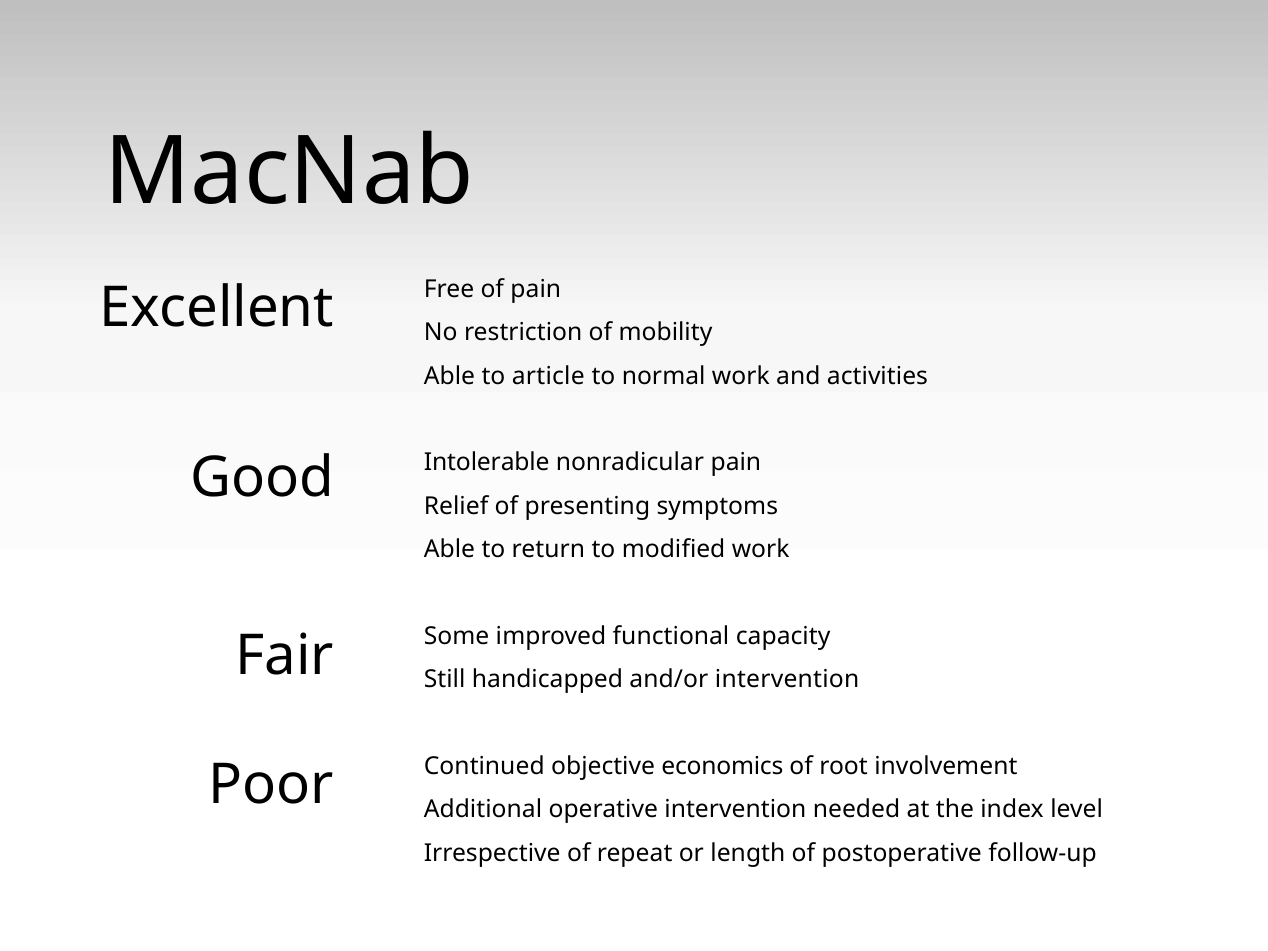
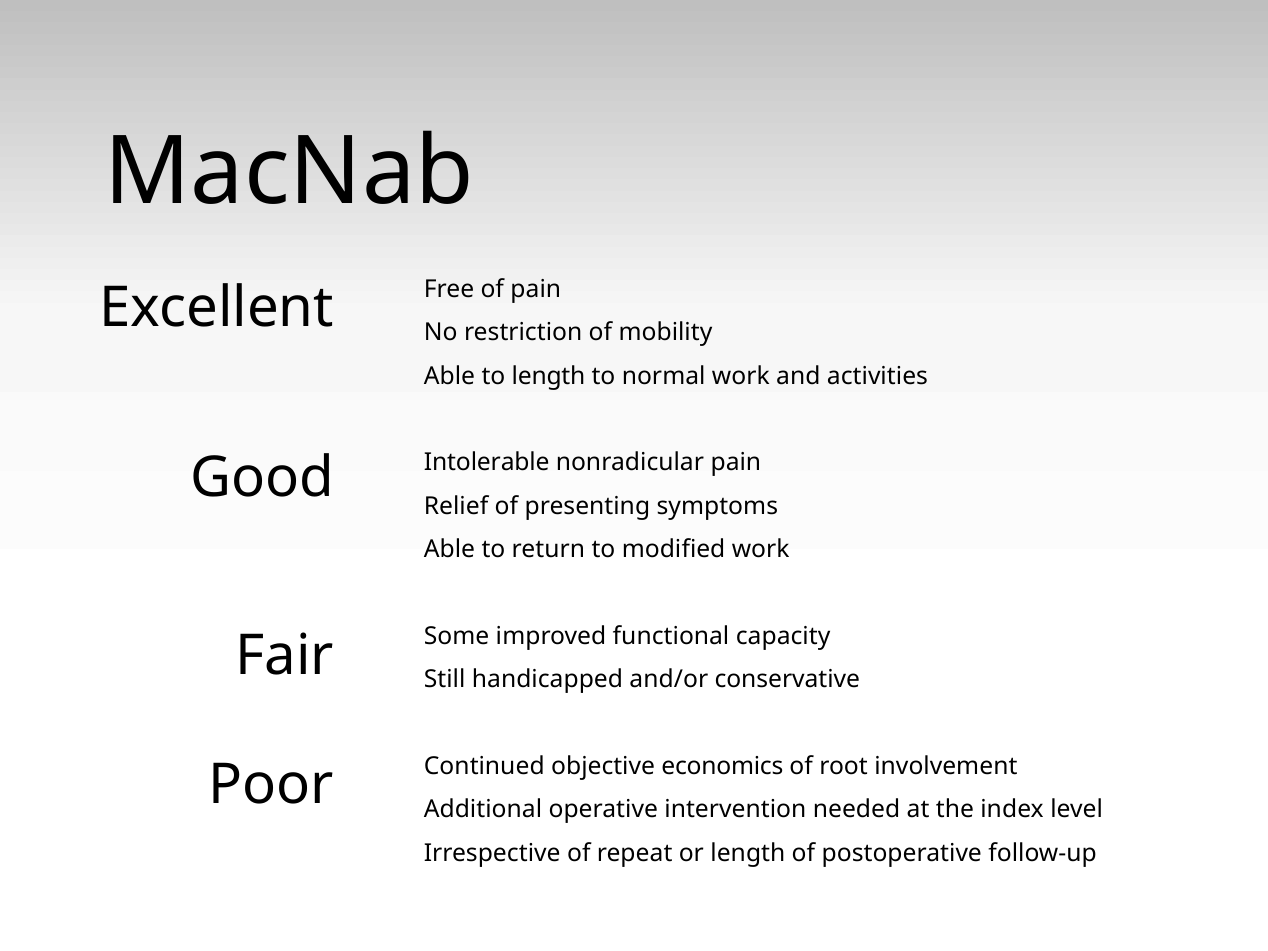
to article: article -> length
and/or intervention: intervention -> conservative
